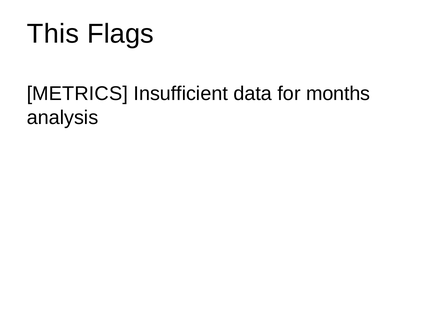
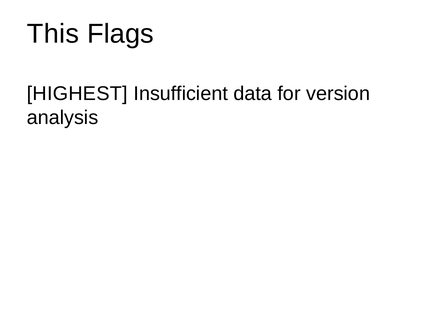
METRICS: METRICS -> HIGHEST
months: months -> version
